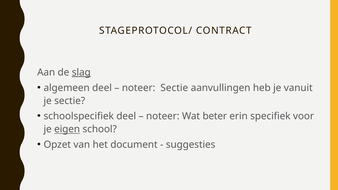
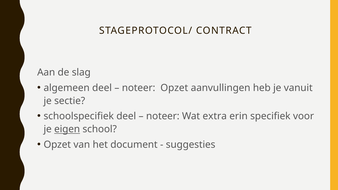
slag underline: present -> none
noteer Sectie: Sectie -> Opzet
beter: beter -> extra
